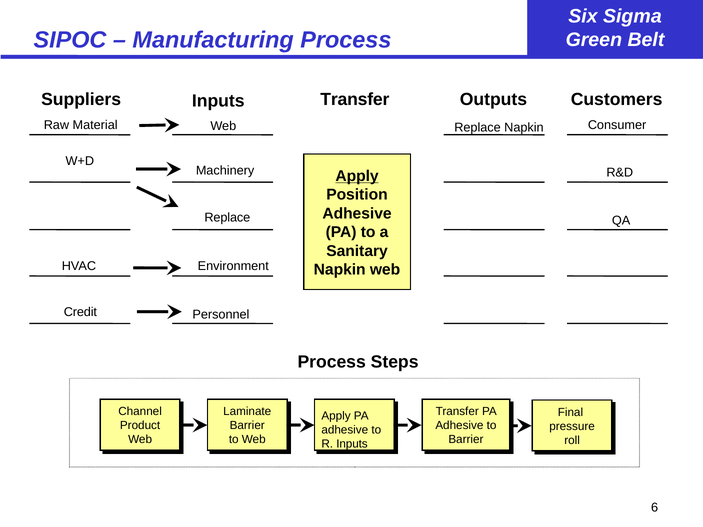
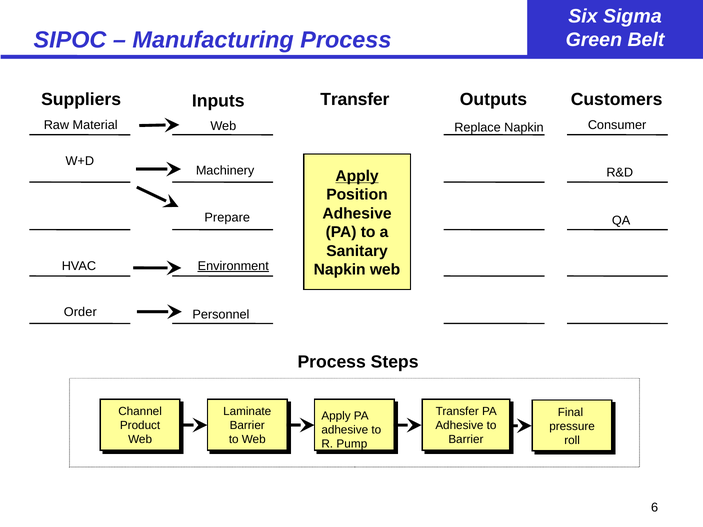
Replace at (227, 218): Replace -> Prepare
Environment underline: none -> present
Credit: Credit -> Order
R Inputs: Inputs -> Pump
